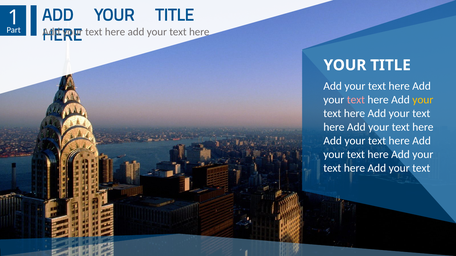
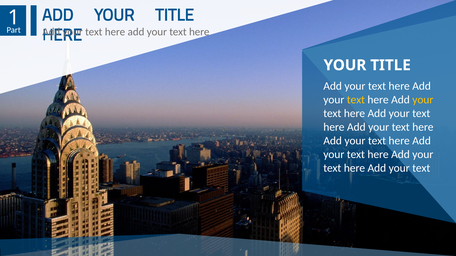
text at (356, 100) colour: pink -> yellow
